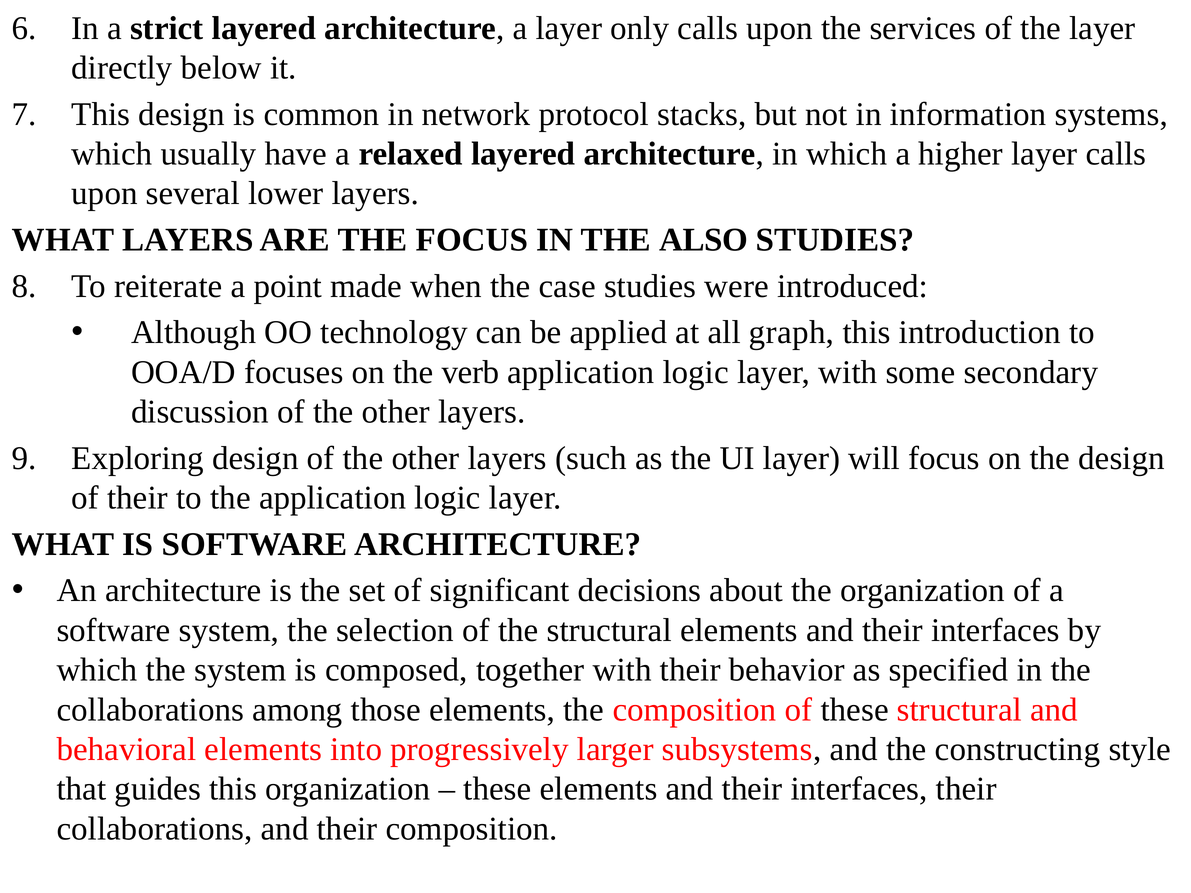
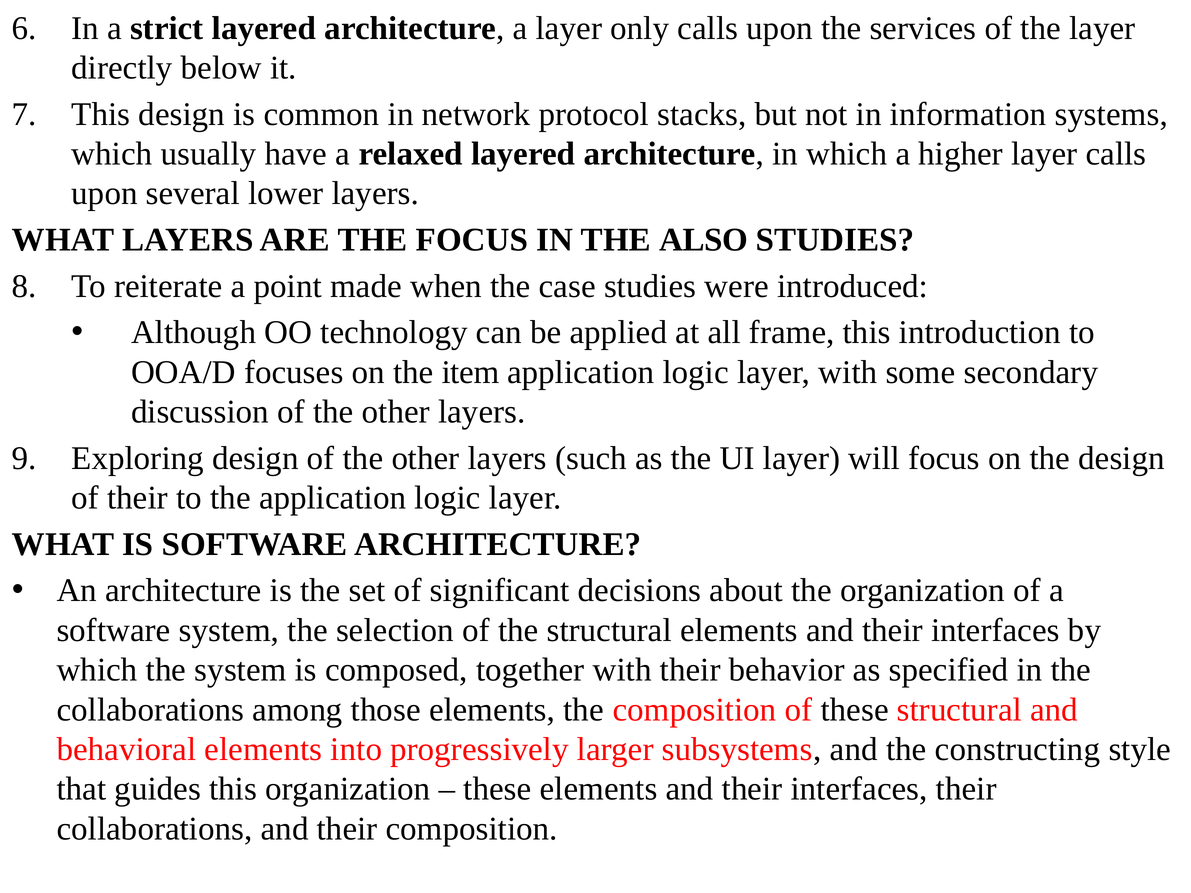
graph: graph -> frame
verb: verb -> item
